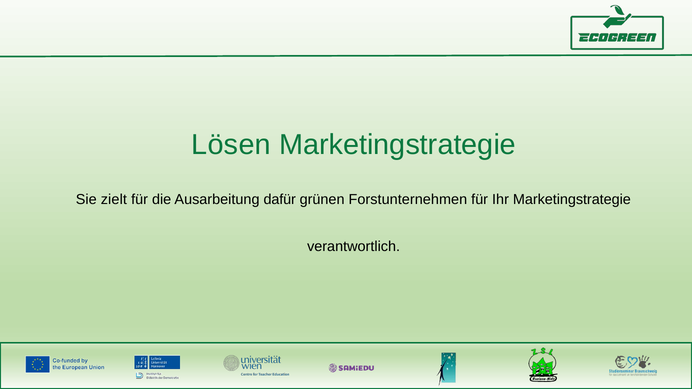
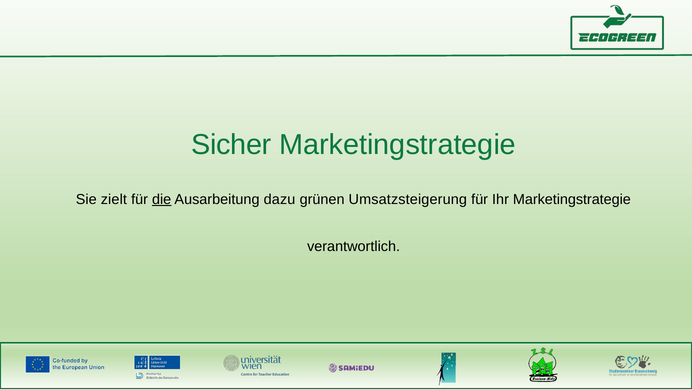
Lösen: Lösen -> Sicher
die underline: none -> present
dafür: dafür -> dazu
Forstunternehmen: Forstunternehmen -> Umsatzsteigerung
